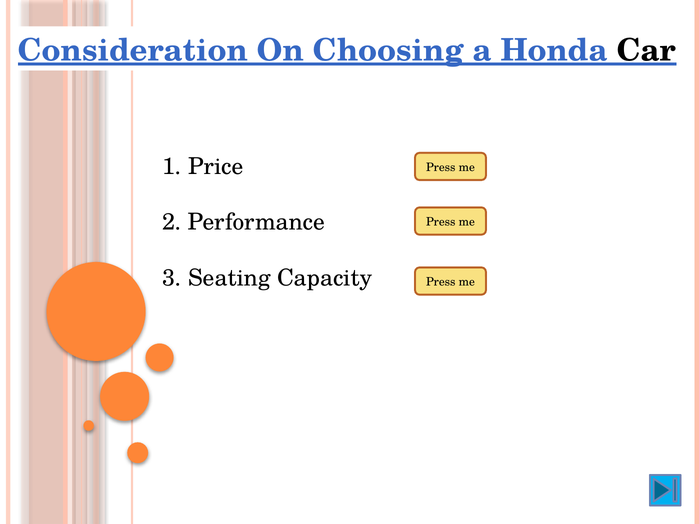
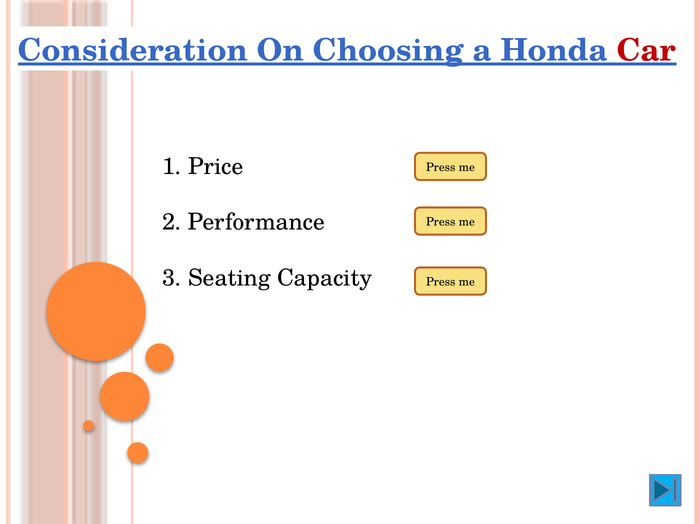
Car colour: black -> red
